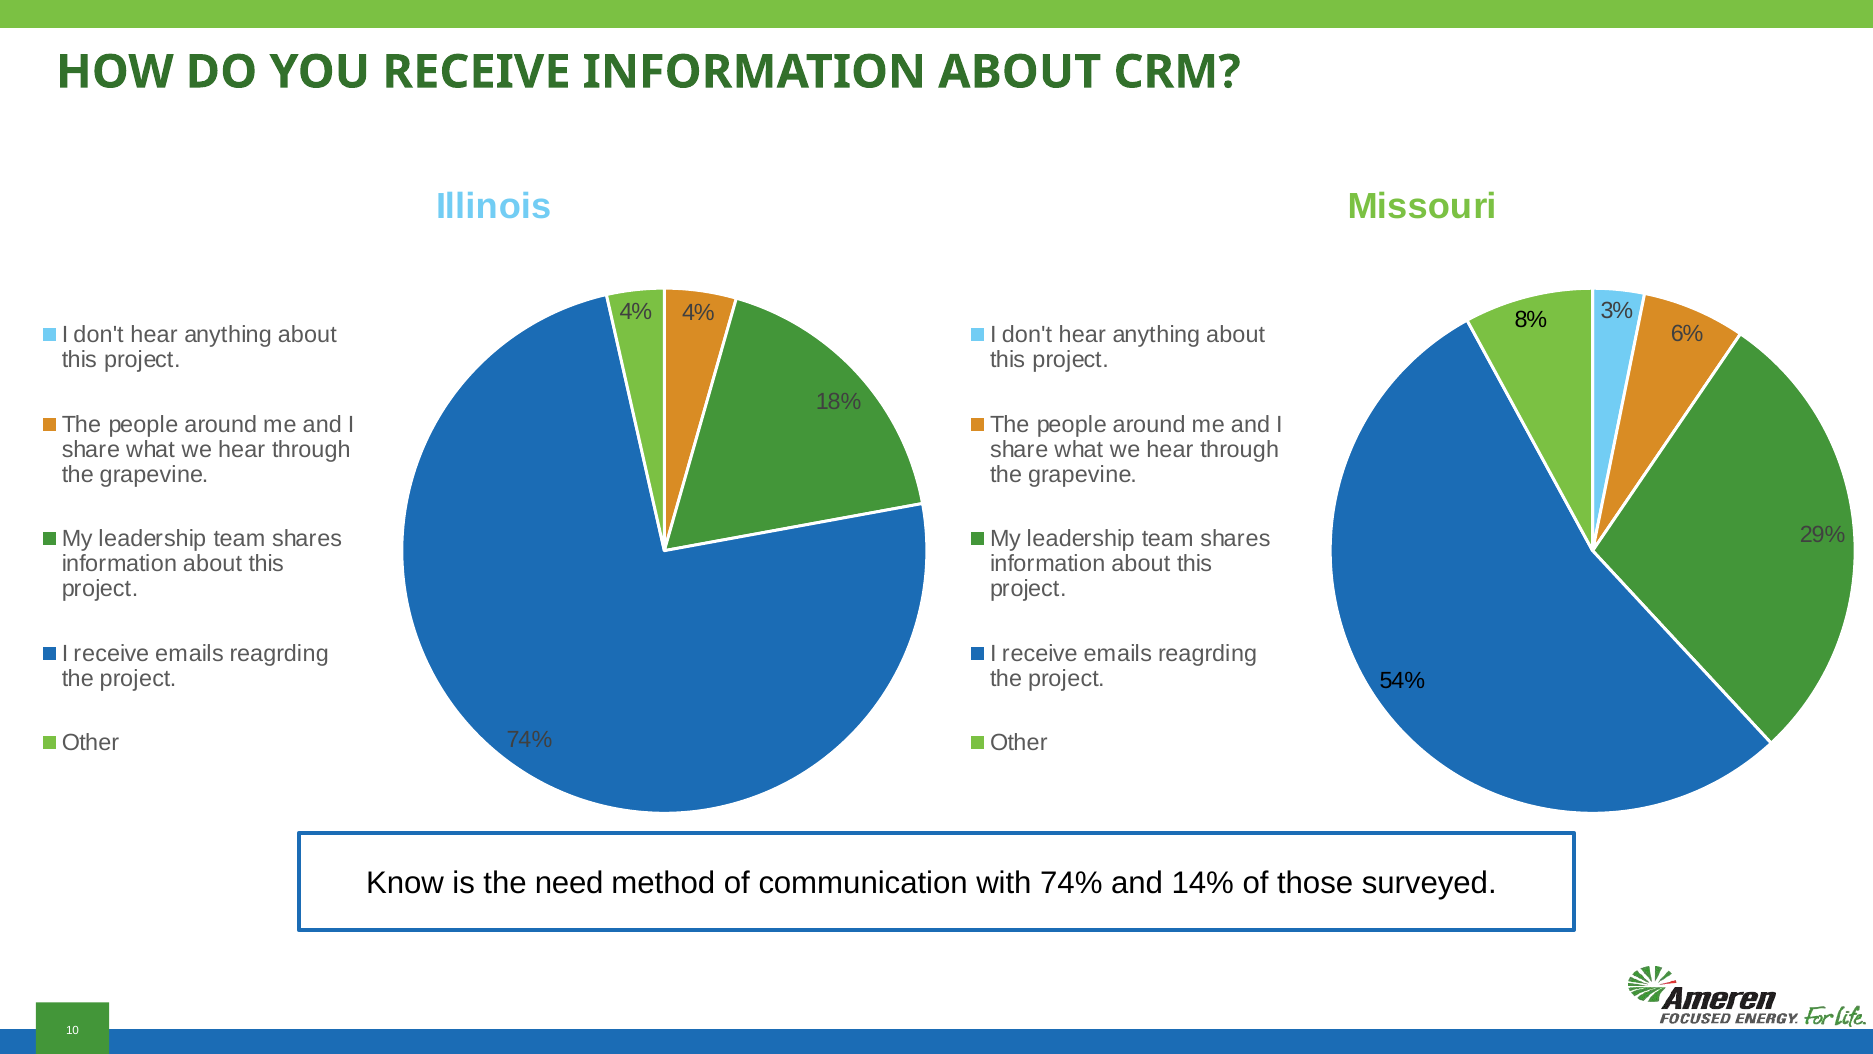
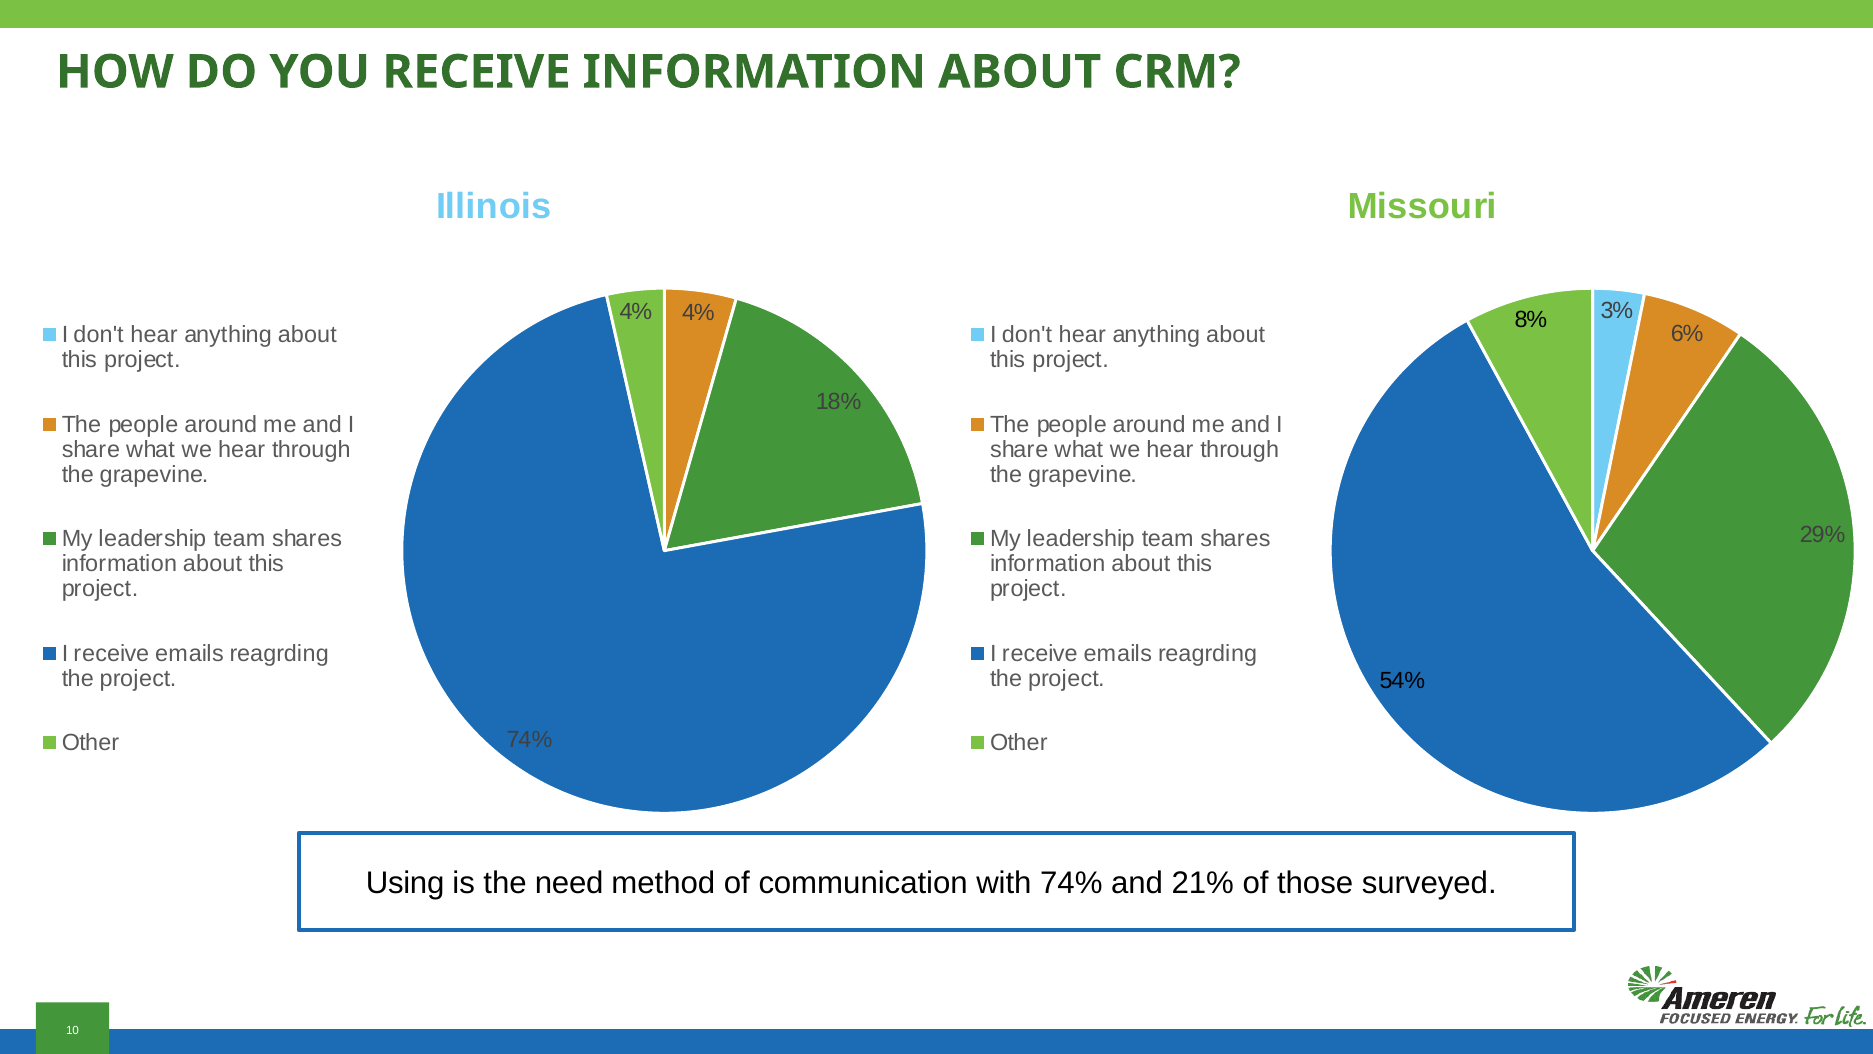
Know: Know -> Using
14%: 14% -> 21%
